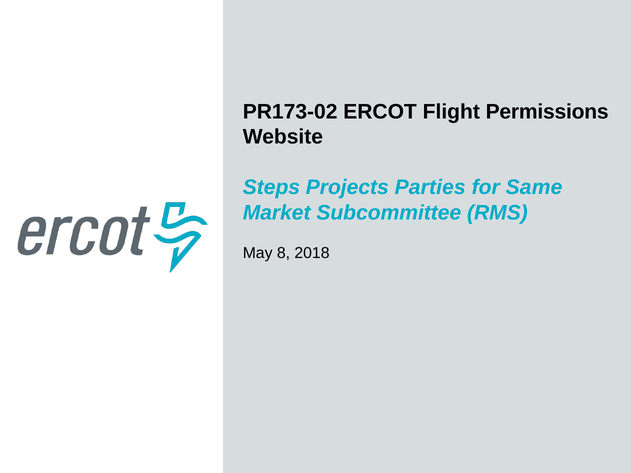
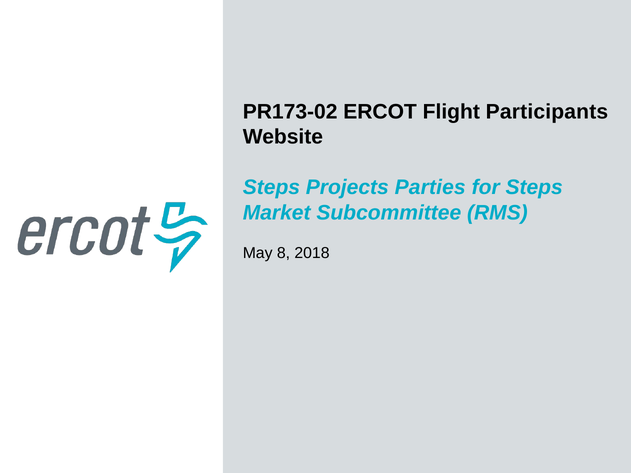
Permissions: Permissions -> Participants
for Same: Same -> Steps
